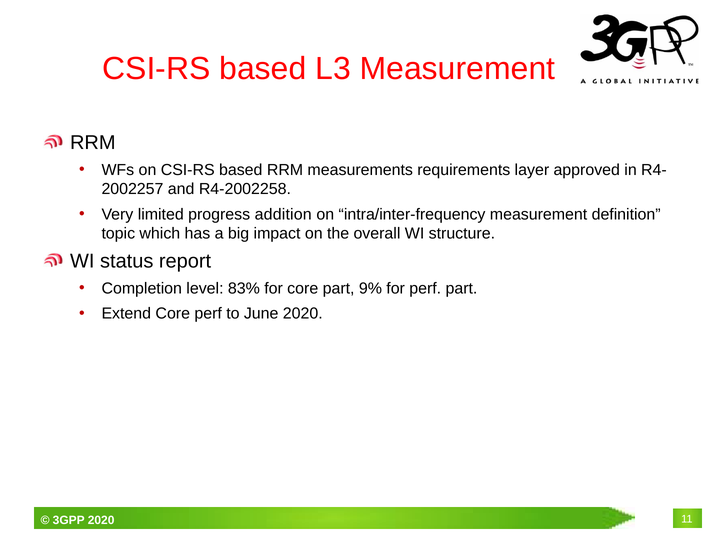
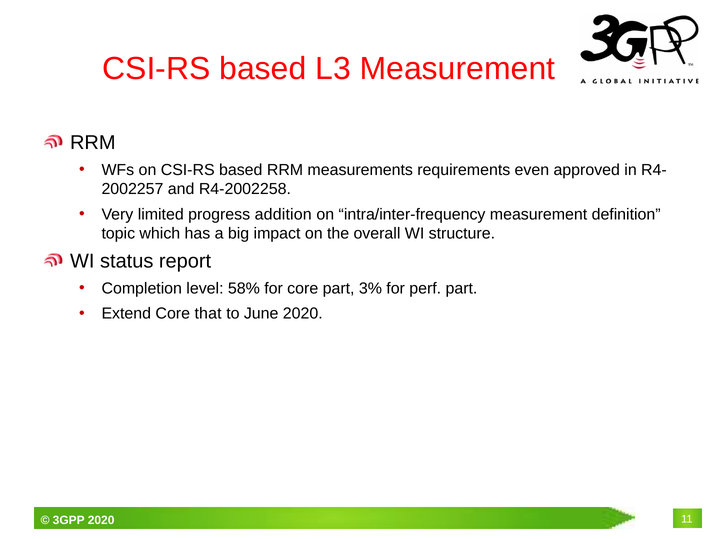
layer: layer -> even
83%: 83% -> 58%
9%: 9% -> 3%
Core perf: perf -> that
